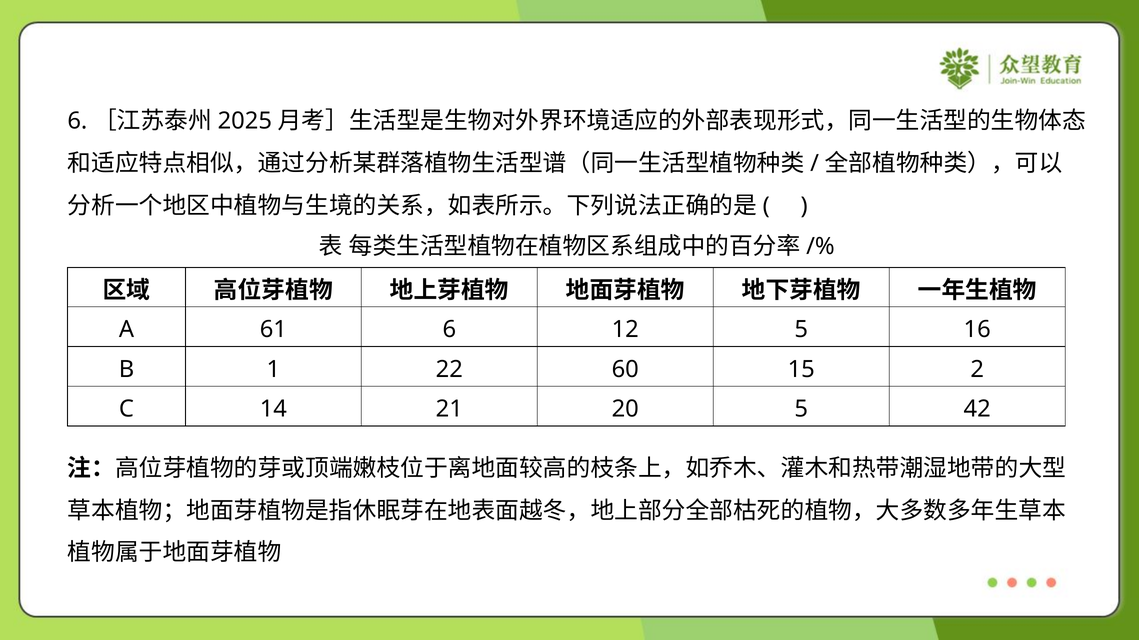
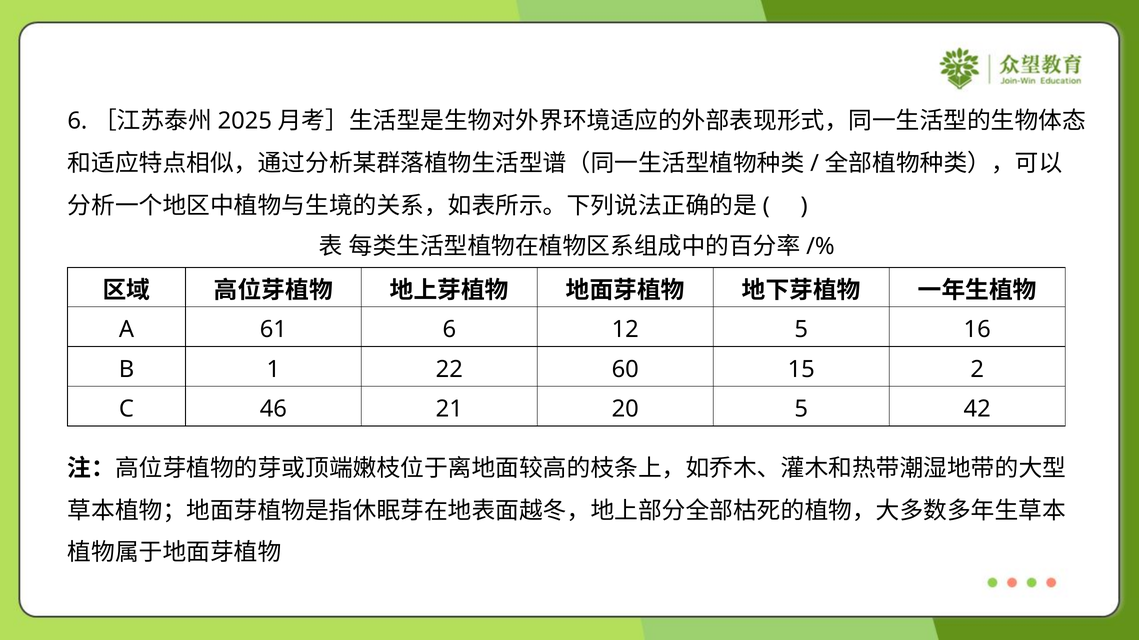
14: 14 -> 46
